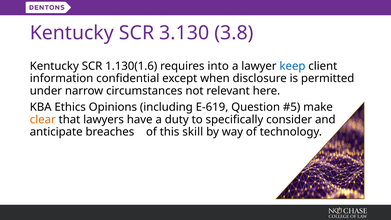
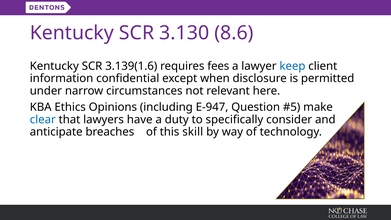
3.8: 3.8 -> 8.6
1.130(1.6: 1.130(1.6 -> 3.139(1.6
into: into -> fees
E-619: E-619 -> E-947
clear colour: orange -> blue
